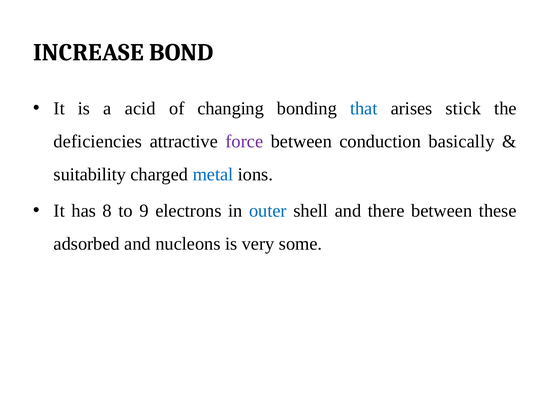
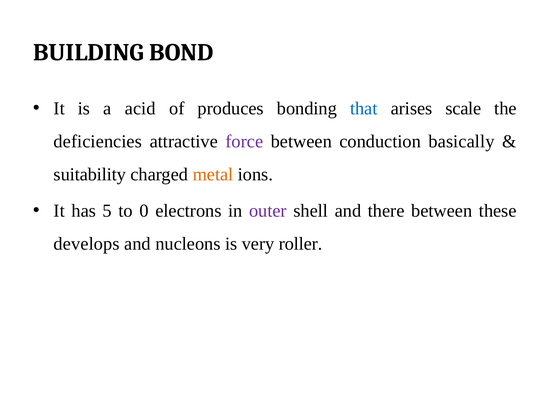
INCREASE: INCREASE -> BUILDING
changing: changing -> produces
stick: stick -> scale
metal colour: blue -> orange
8: 8 -> 5
9: 9 -> 0
outer colour: blue -> purple
adsorbed: adsorbed -> develops
some: some -> roller
